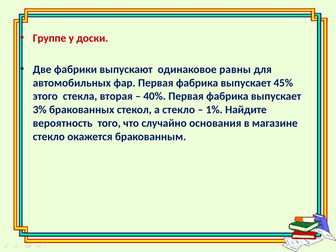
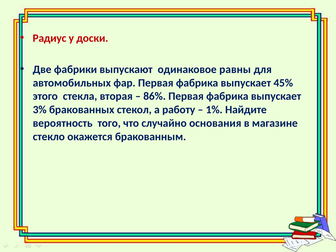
Группе: Группе -> Радиус
40%: 40% -> 86%
а стекло: стекло -> работу
